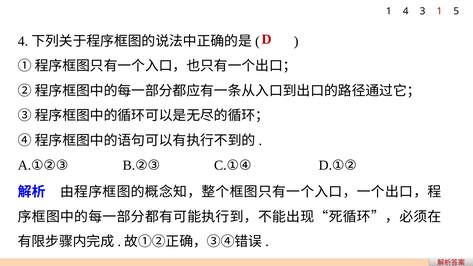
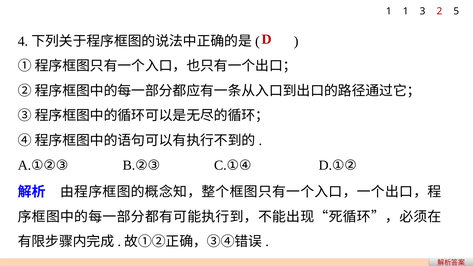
1 4: 4 -> 1
3 1: 1 -> 2
